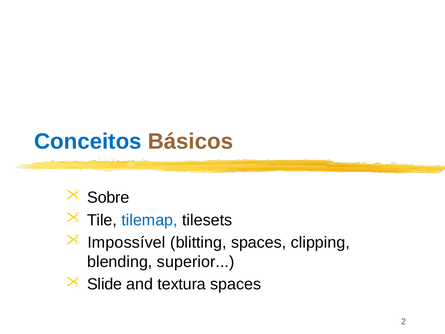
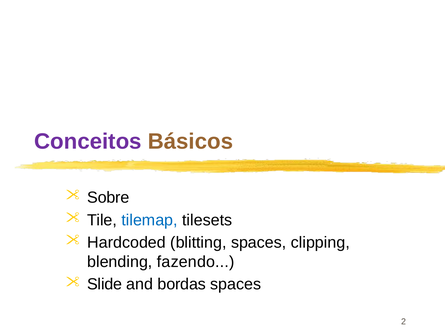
Conceitos colour: blue -> purple
Impossível: Impossível -> Hardcoded
superior: superior -> fazendo
textura: textura -> bordas
